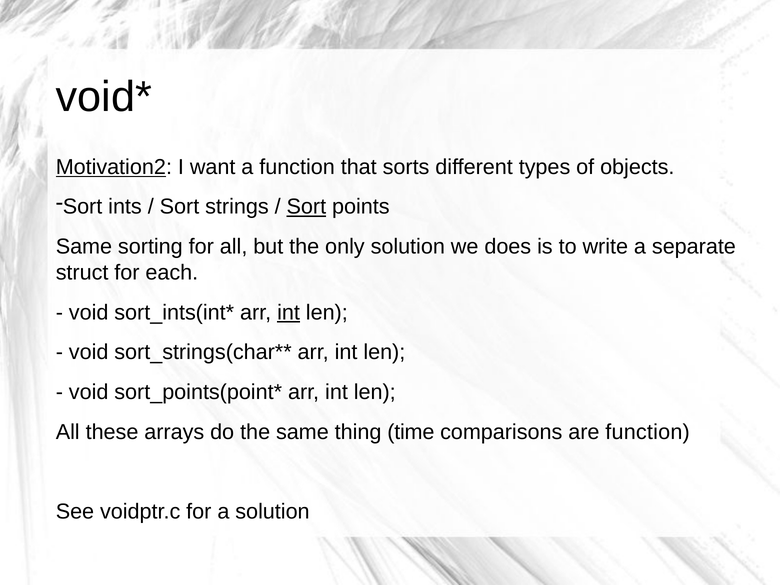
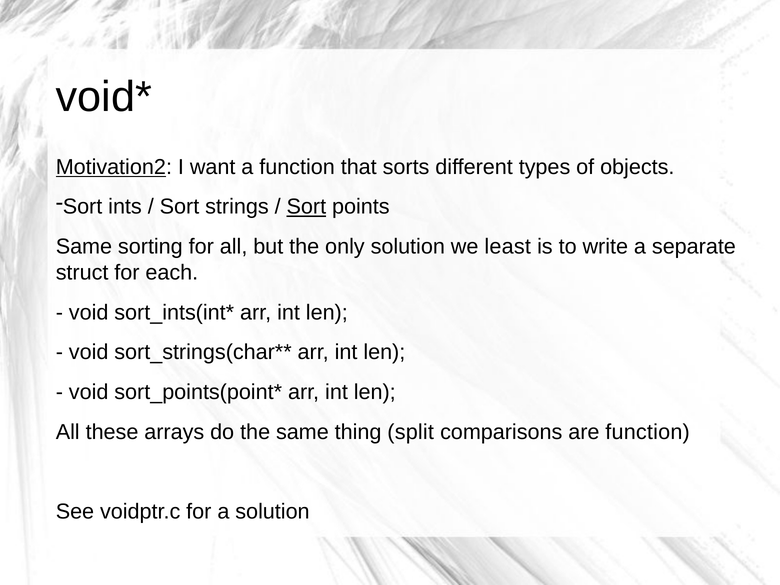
does: does -> least
int at (289, 312) underline: present -> none
time: time -> split
